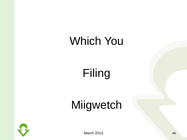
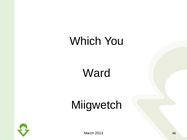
Filing: Filing -> Ward
